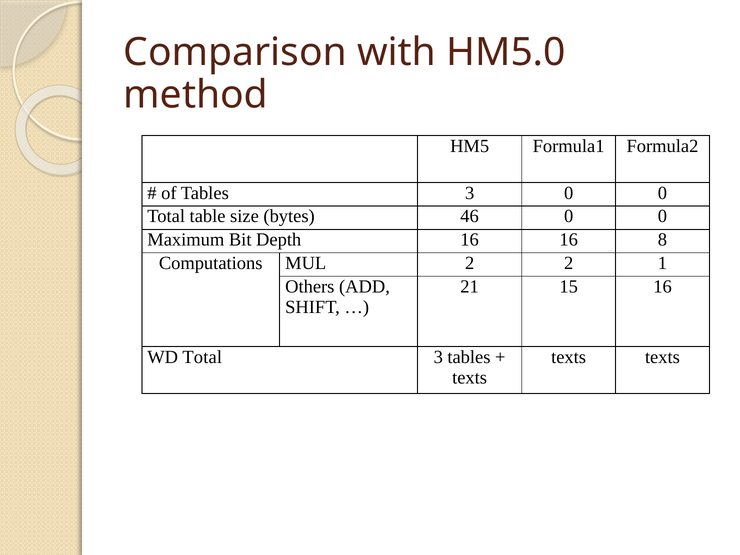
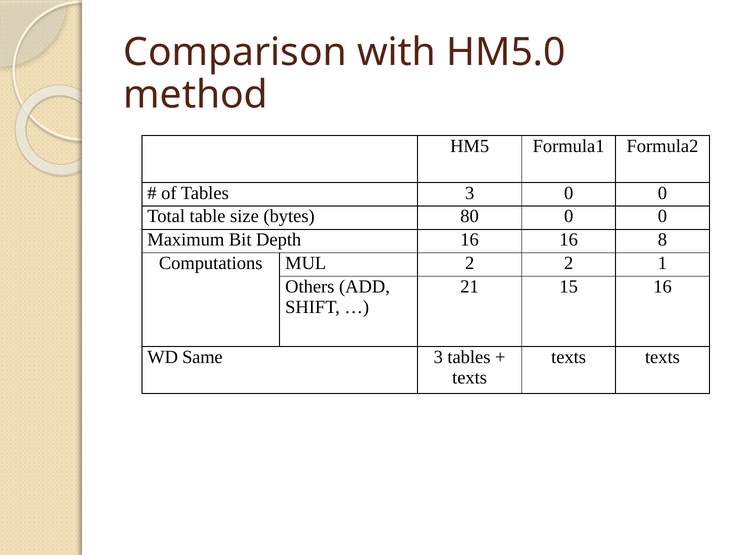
46: 46 -> 80
WD Total: Total -> Same
